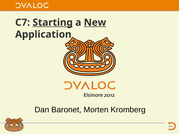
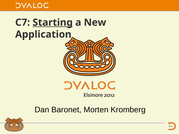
New underline: present -> none
